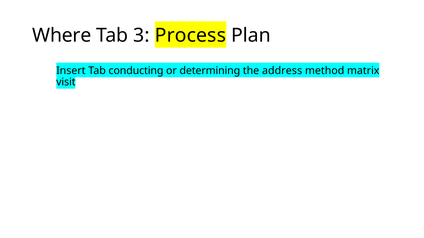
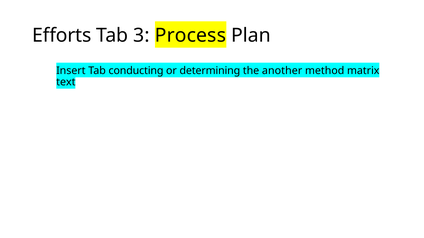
Where: Where -> Efforts
address: address -> another
visit: visit -> text
